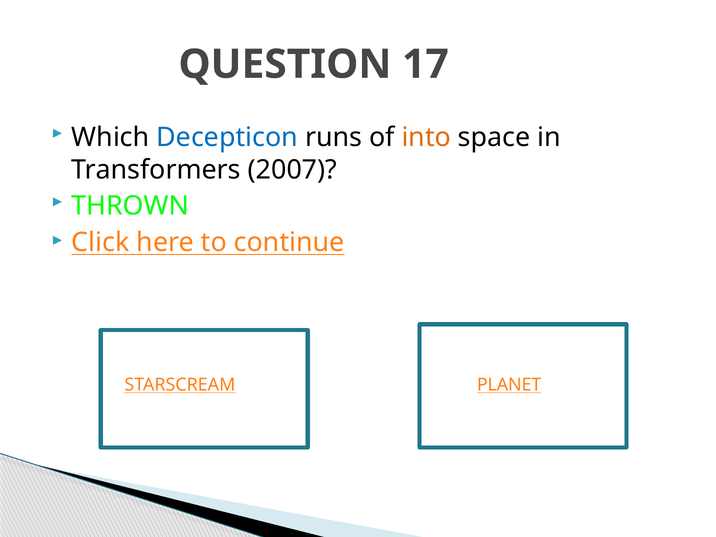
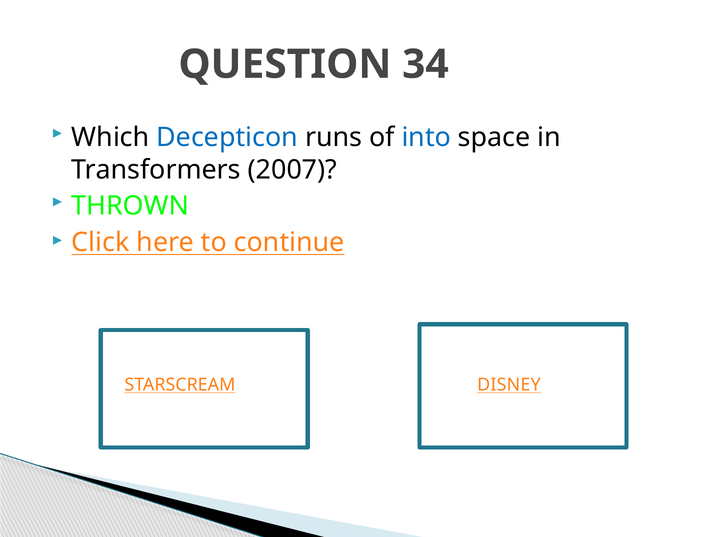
17: 17 -> 34
into colour: orange -> blue
PLANET: PLANET -> DISNEY
